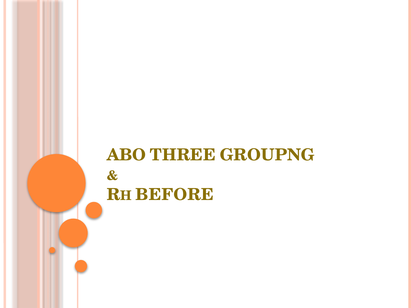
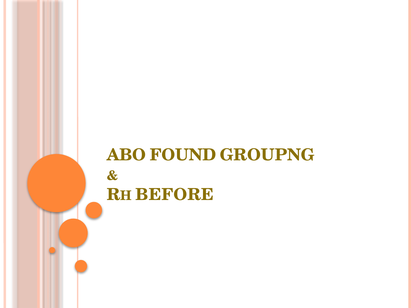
THREE: THREE -> FOUND
